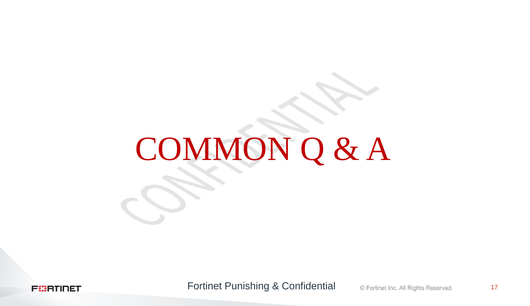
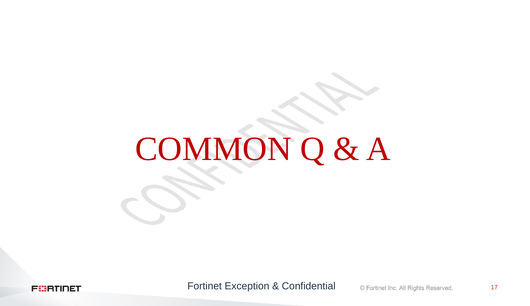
Punishing: Punishing -> Exception
